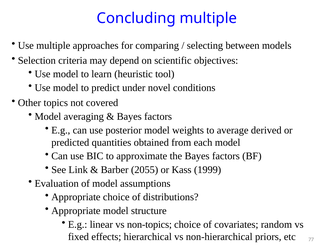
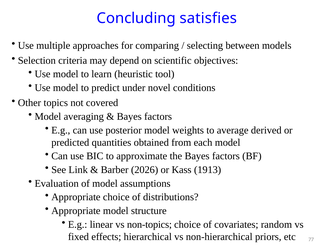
Concluding multiple: multiple -> satisfies
2055: 2055 -> 2026
1999: 1999 -> 1913
